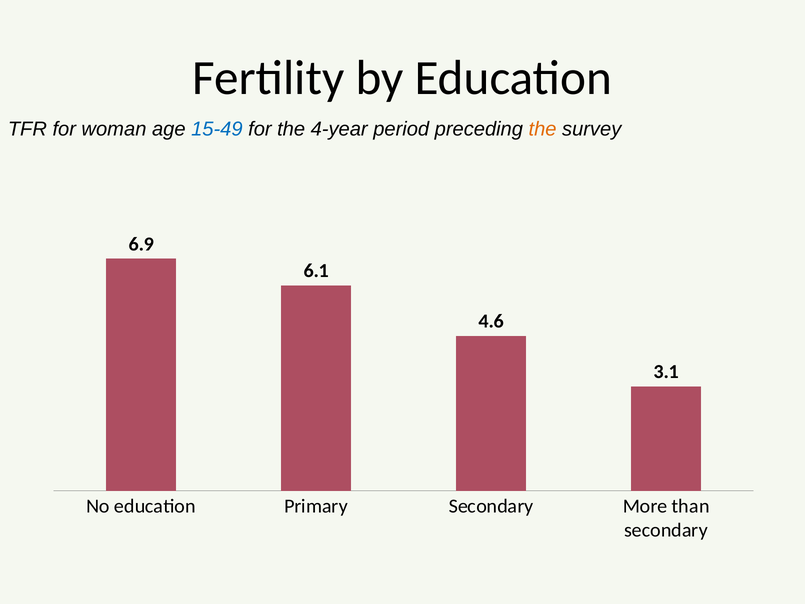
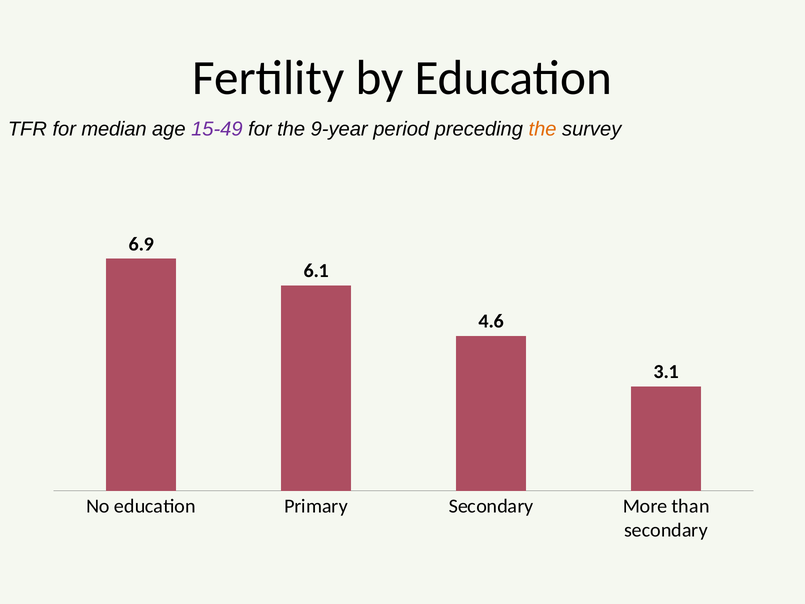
woman: woman -> median
15-49 colour: blue -> purple
4-year: 4-year -> 9-year
